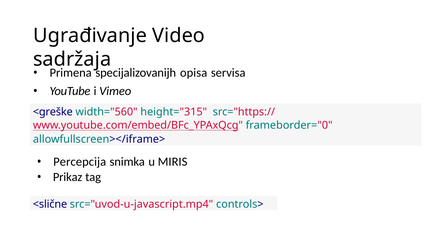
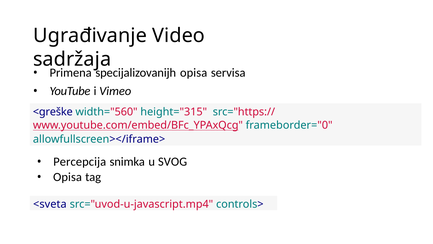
MIRIS: MIRIS -> SVOG
Prikaz at (68, 177): Prikaz -> Opisa
<slične: <slične -> <sveta
